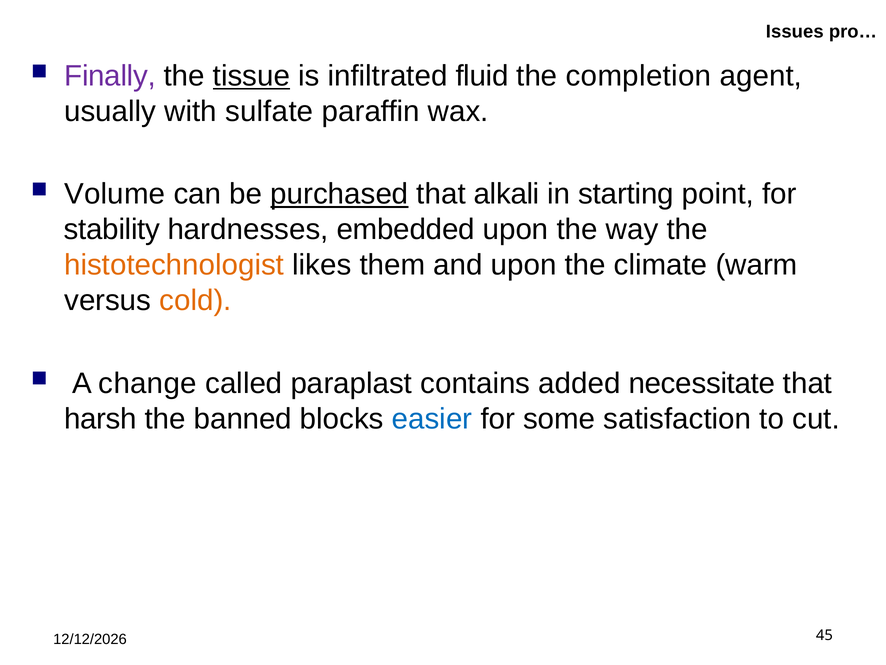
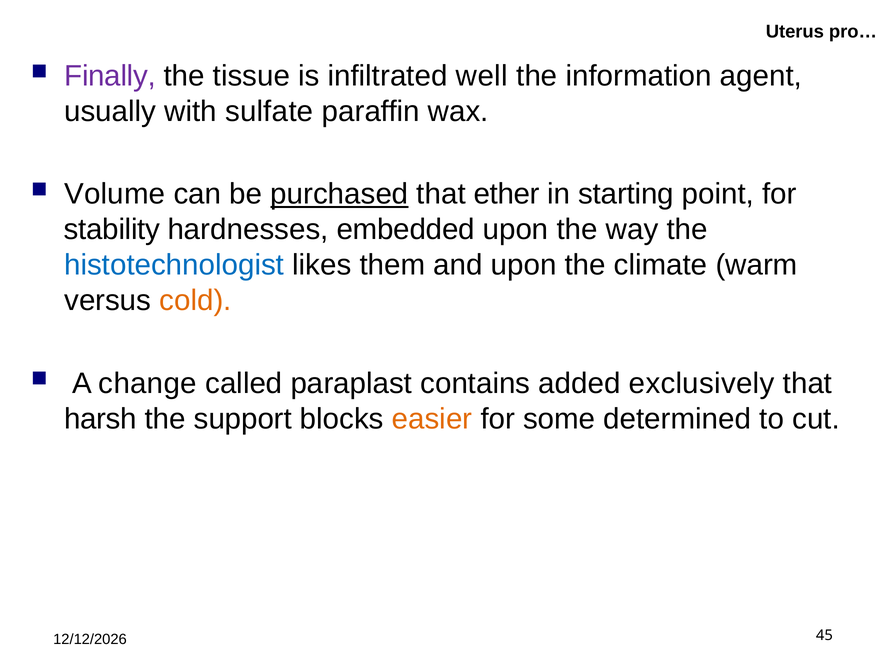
Issues: Issues -> Uterus
tissue underline: present -> none
fluid: fluid -> well
completion: completion -> information
alkali: alkali -> ether
histotechnologist colour: orange -> blue
necessitate: necessitate -> exclusively
banned: banned -> support
easier colour: blue -> orange
satisfaction: satisfaction -> determined
